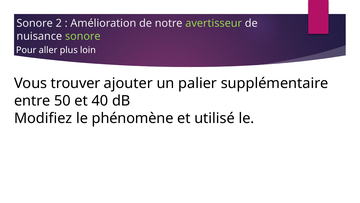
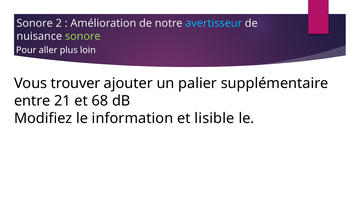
avertisseur colour: light green -> light blue
50: 50 -> 21
40: 40 -> 68
phénomène: phénomène -> information
utilisé: utilisé -> lisible
